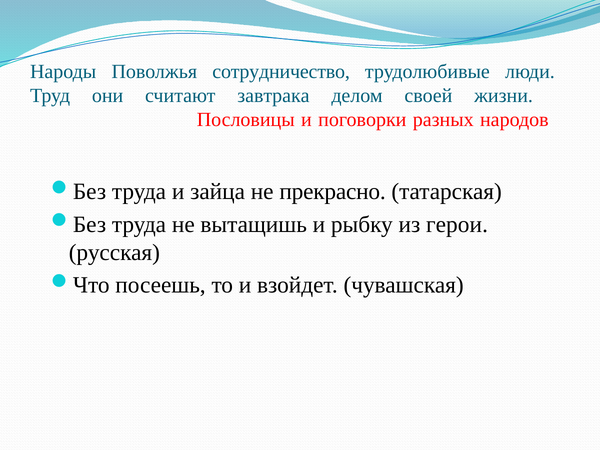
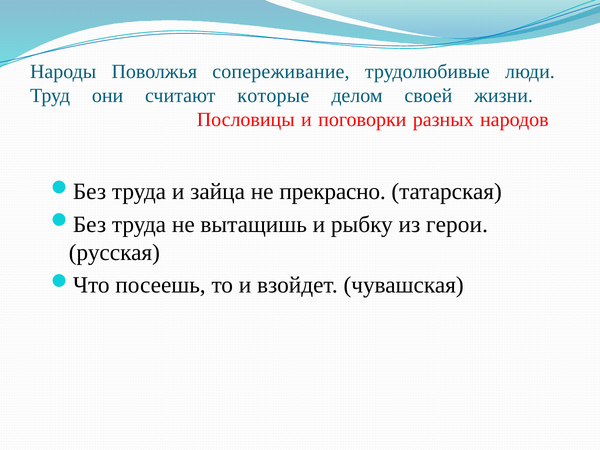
сотрудничество: сотрудничество -> сопереживание
завтрака: завтрака -> которые
